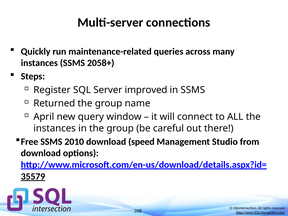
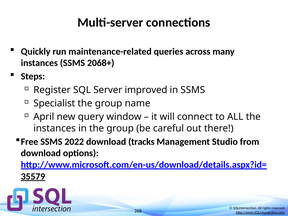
2058+: 2058+ -> 2068+
Returned: Returned -> Specialist
2010: 2010 -> 2022
speed: speed -> tracks
